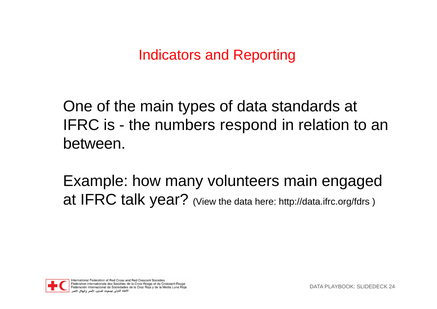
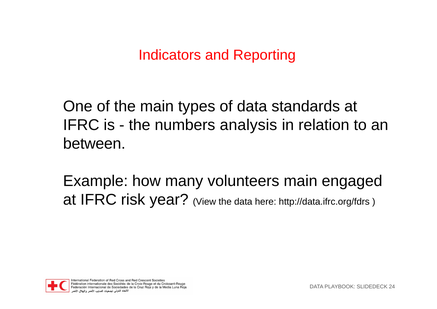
respond: respond -> analysis
talk: talk -> risk
